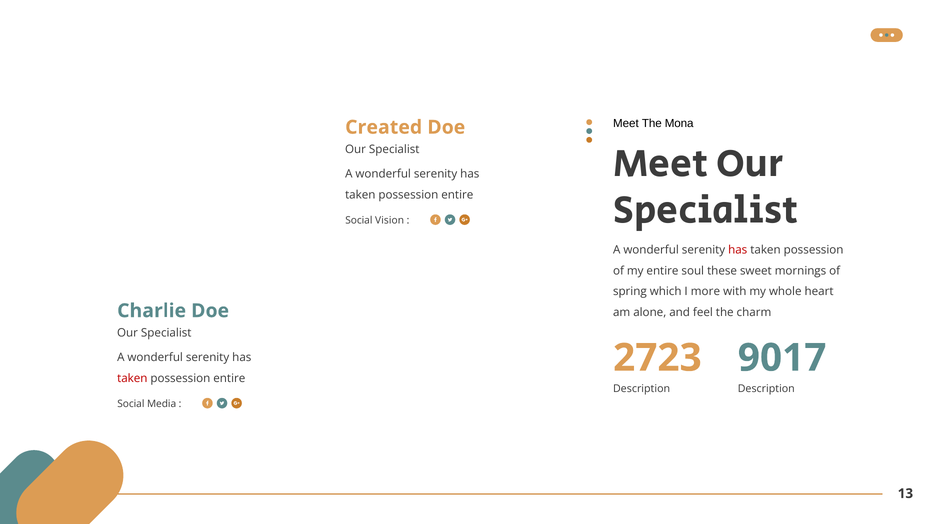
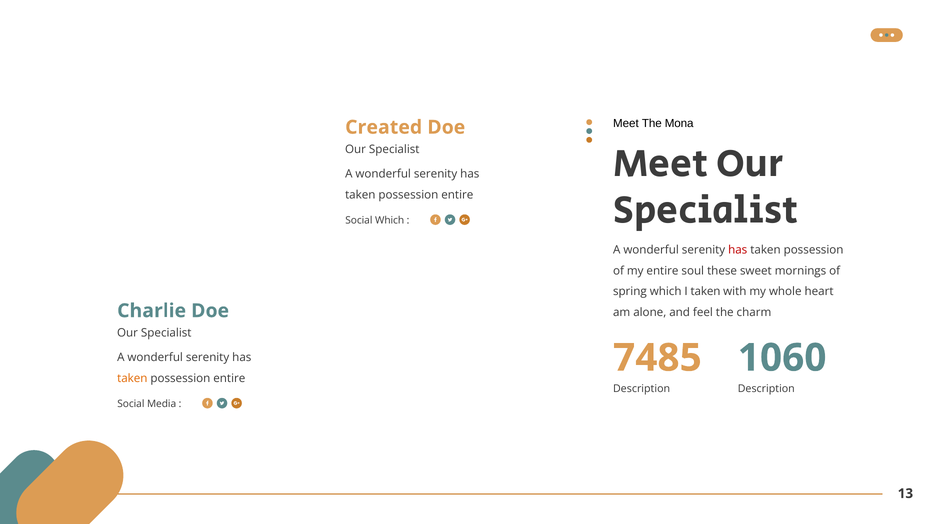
Social Vision: Vision -> Which
I more: more -> taken
2723: 2723 -> 7485
9017: 9017 -> 1060
taken at (132, 378) colour: red -> orange
